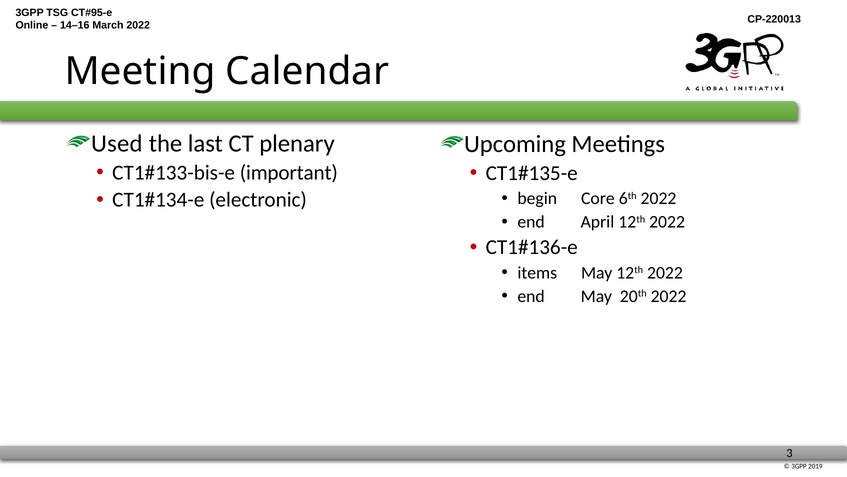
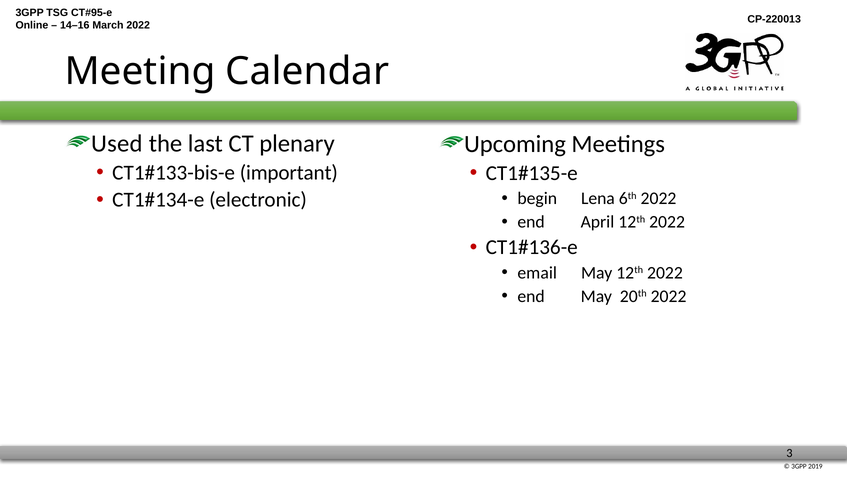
Core: Core -> Lena
items: items -> email
